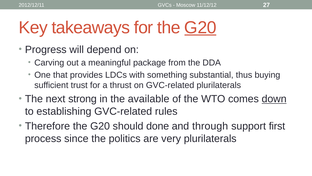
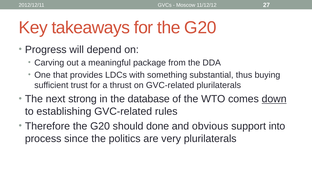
G20 at (200, 28) underline: present -> none
available: available -> database
through: through -> obvious
first: first -> into
